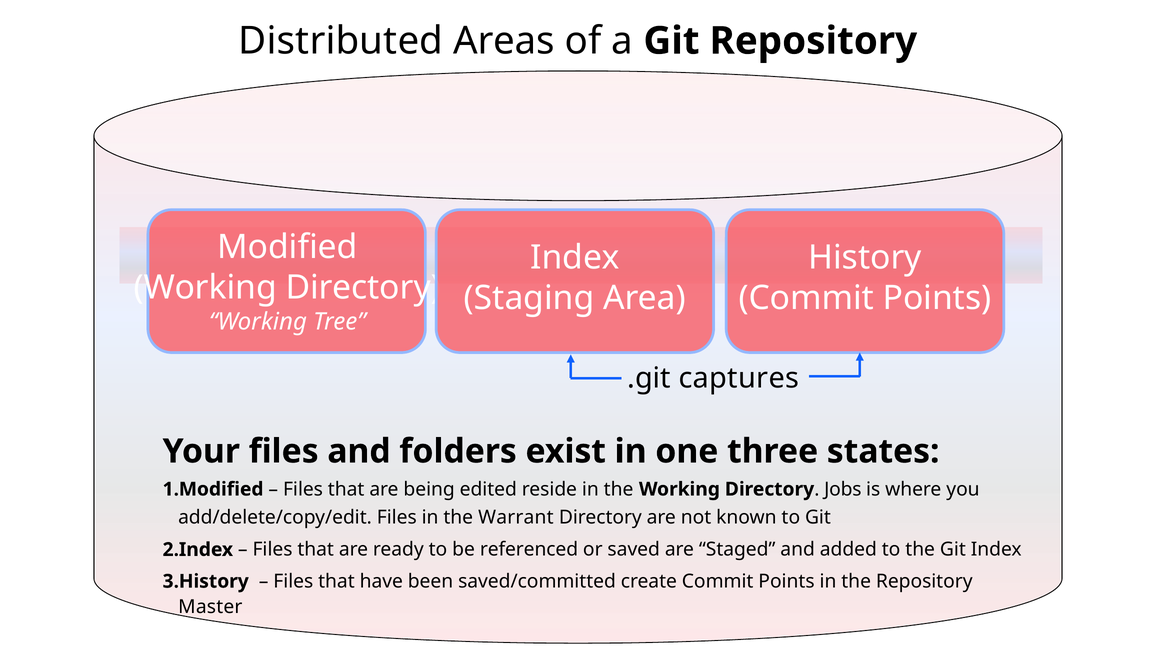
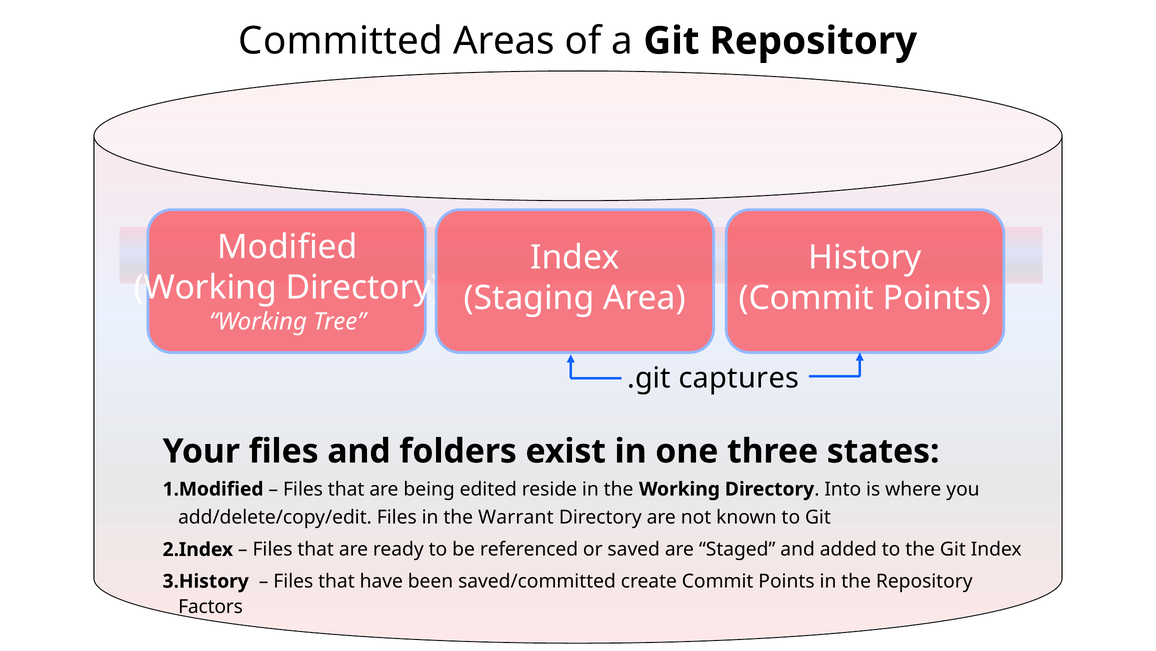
Distributed: Distributed -> Committed
Jobs: Jobs -> Into
Master: Master -> Factors
